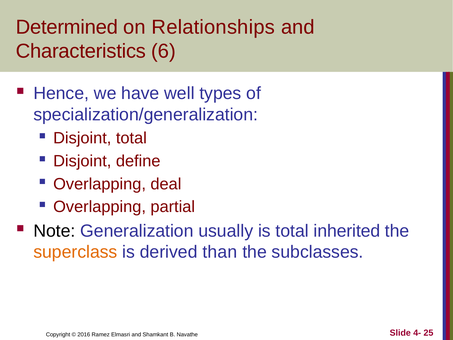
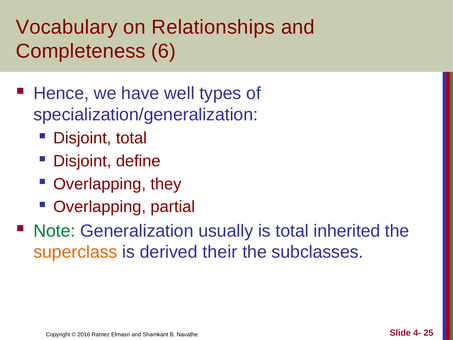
Determined: Determined -> Vocabulary
Characteristics: Characteristics -> Completeness
deal: deal -> they
Note colour: black -> green
than: than -> their
